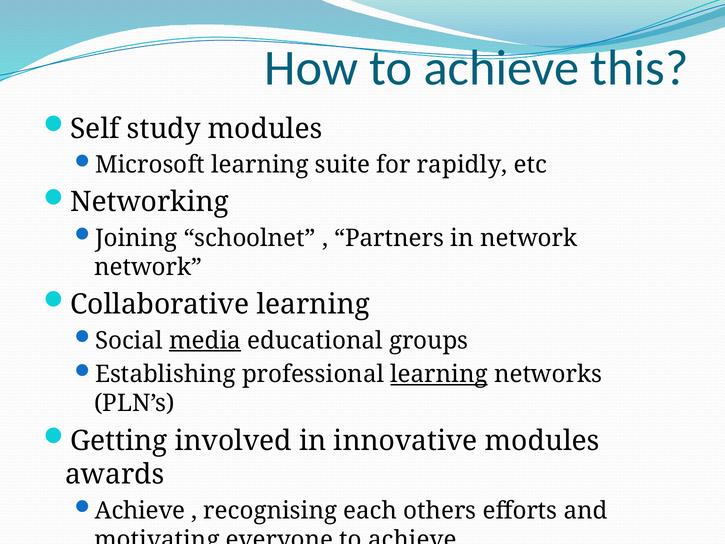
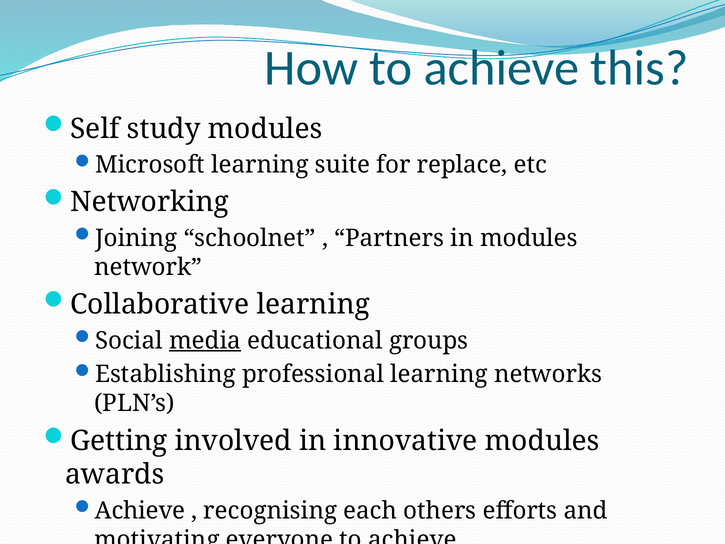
rapidly: rapidly -> replace
in network: network -> modules
learning at (439, 374) underline: present -> none
